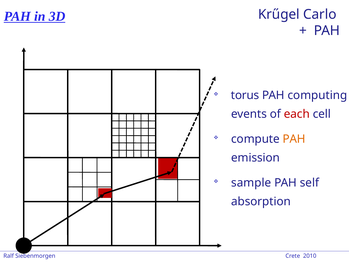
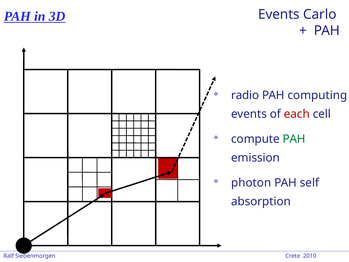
Krűgel at (279, 14): Krűgel -> Events
torus: torus -> radio
PAH at (294, 139) colour: orange -> green
sample: sample -> photon
